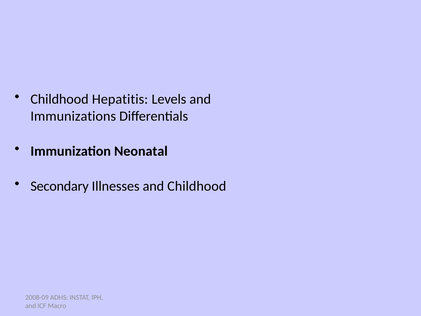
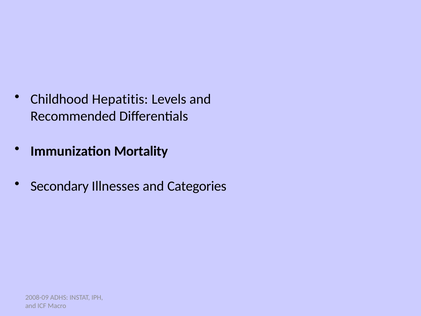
Immunizations: Immunizations -> Recommended
Neonatal: Neonatal -> Mortality
and Childhood: Childhood -> Categories
